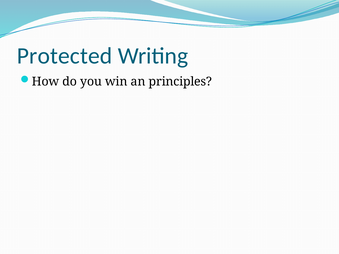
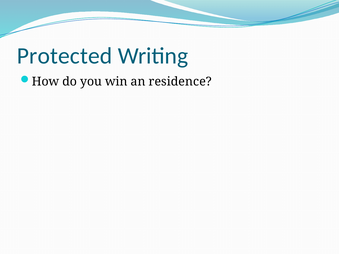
principles: principles -> residence
